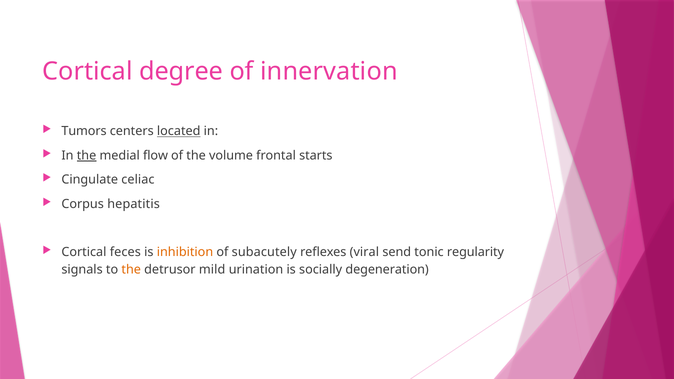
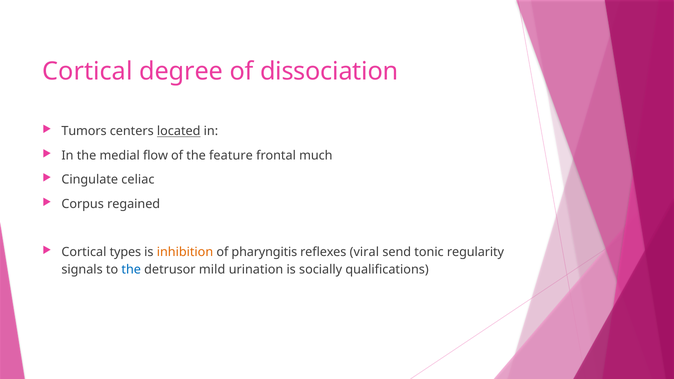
innervation: innervation -> dissociation
the at (87, 155) underline: present -> none
volume: volume -> feature
starts: starts -> much
hepatitis: hepatitis -> regained
feces: feces -> types
subacutely: subacutely -> pharyngitis
the at (131, 270) colour: orange -> blue
degeneration: degeneration -> qualifications
